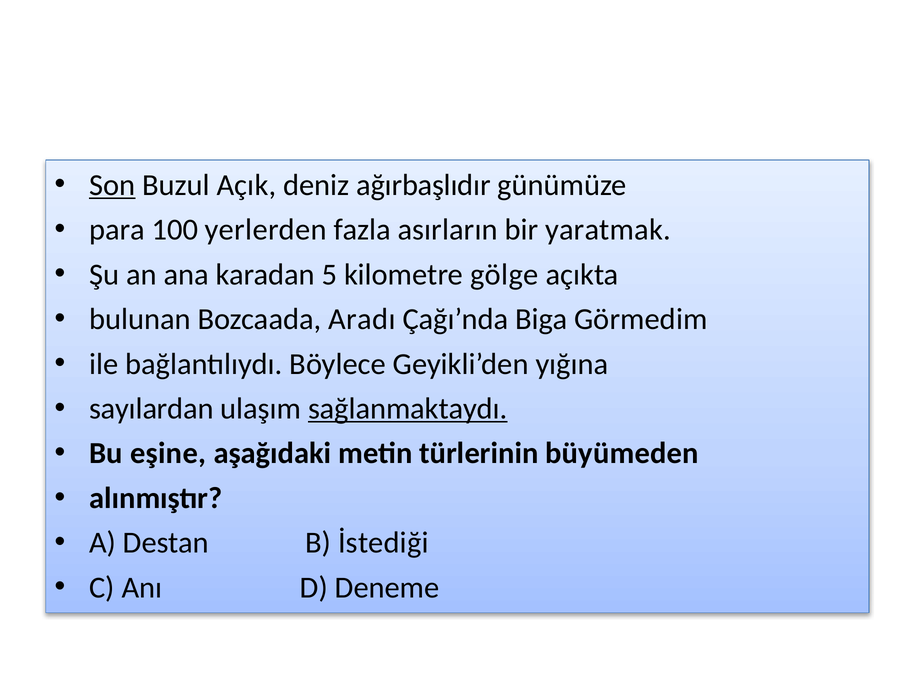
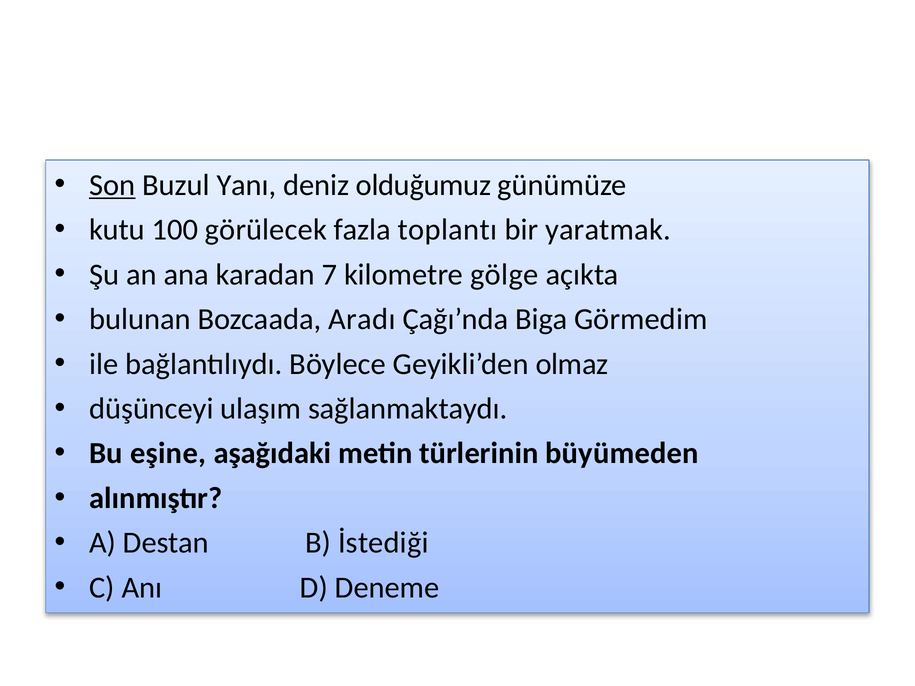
Açık: Açık -> Yanı
ağırbaşlıdır: ağırbaşlıdır -> olduğumuz
para: para -> kutu
yerlerden: yerlerden -> görülecek
asırların: asırların -> toplantı
5: 5 -> 7
yığına: yığına -> olmaz
sayılardan: sayılardan -> düşünceyi
sağlanmaktaydı underline: present -> none
